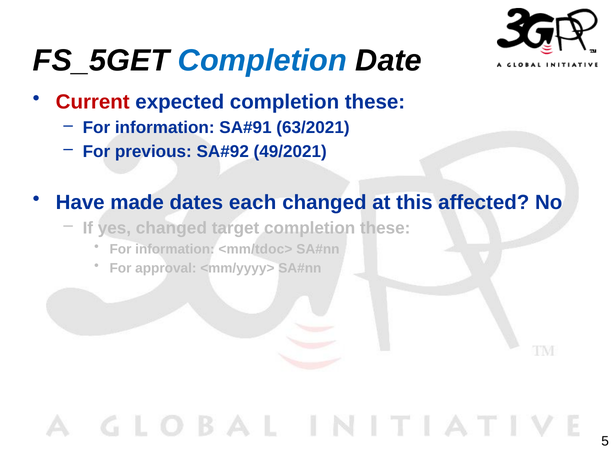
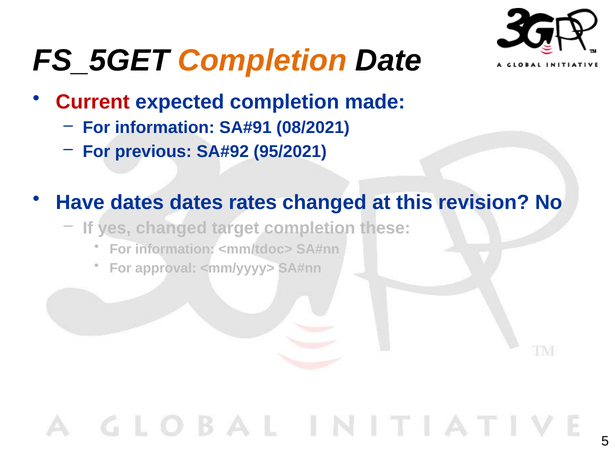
Completion at (262, 61) colour: blue -> orange
expected completion these: these -> made
63/2021: 63/2021 -> 08/2021
49/2021: 49/2021 -> 95/2021
Have made: made -> dates
each: each -> rates
affected: affected -> revision
